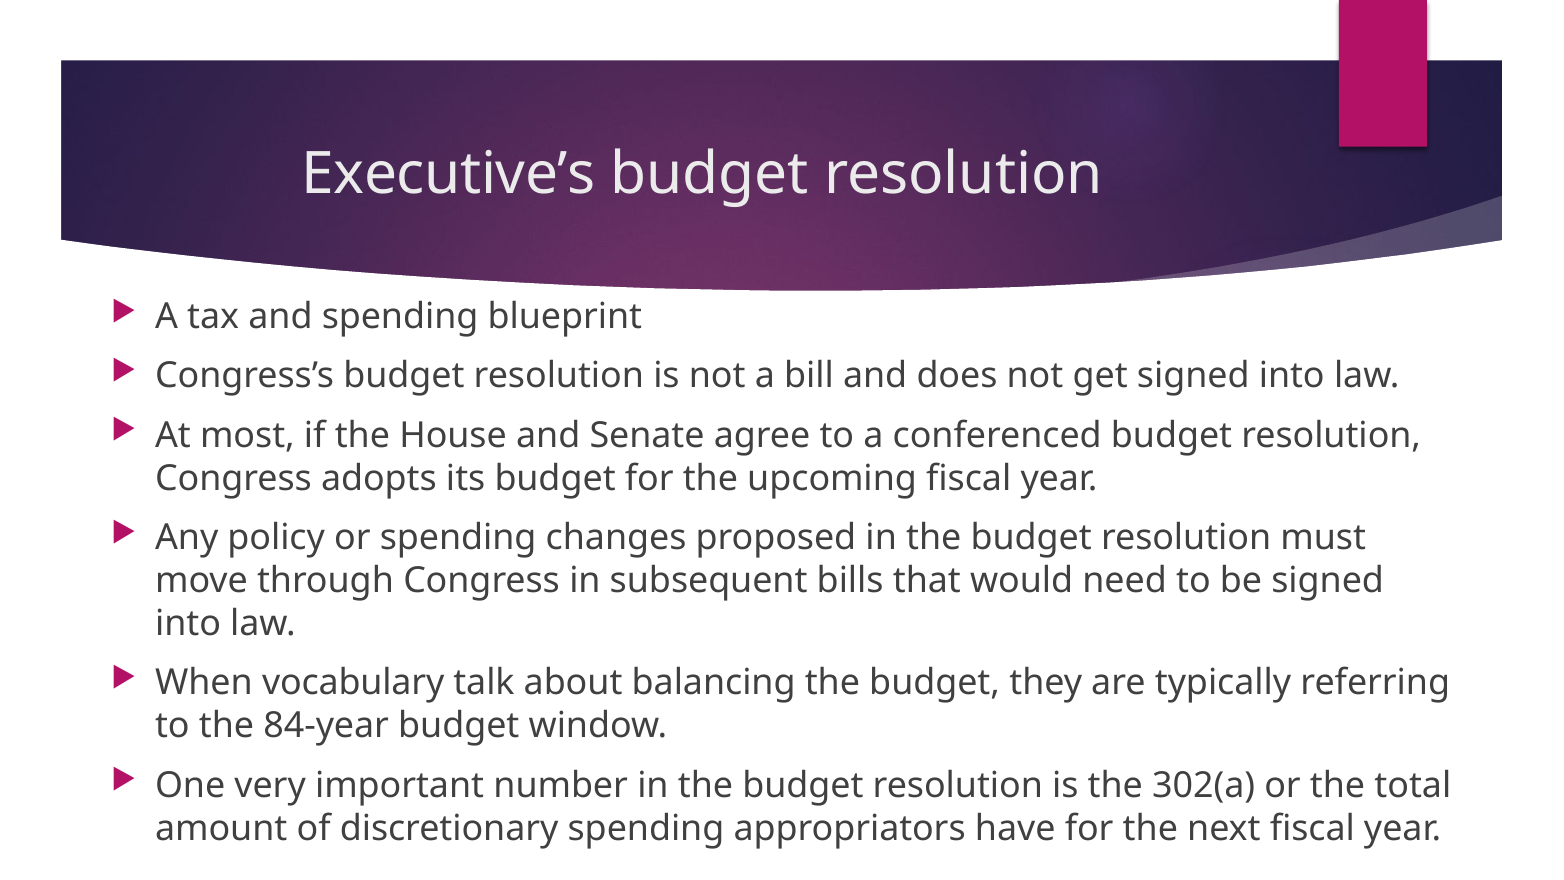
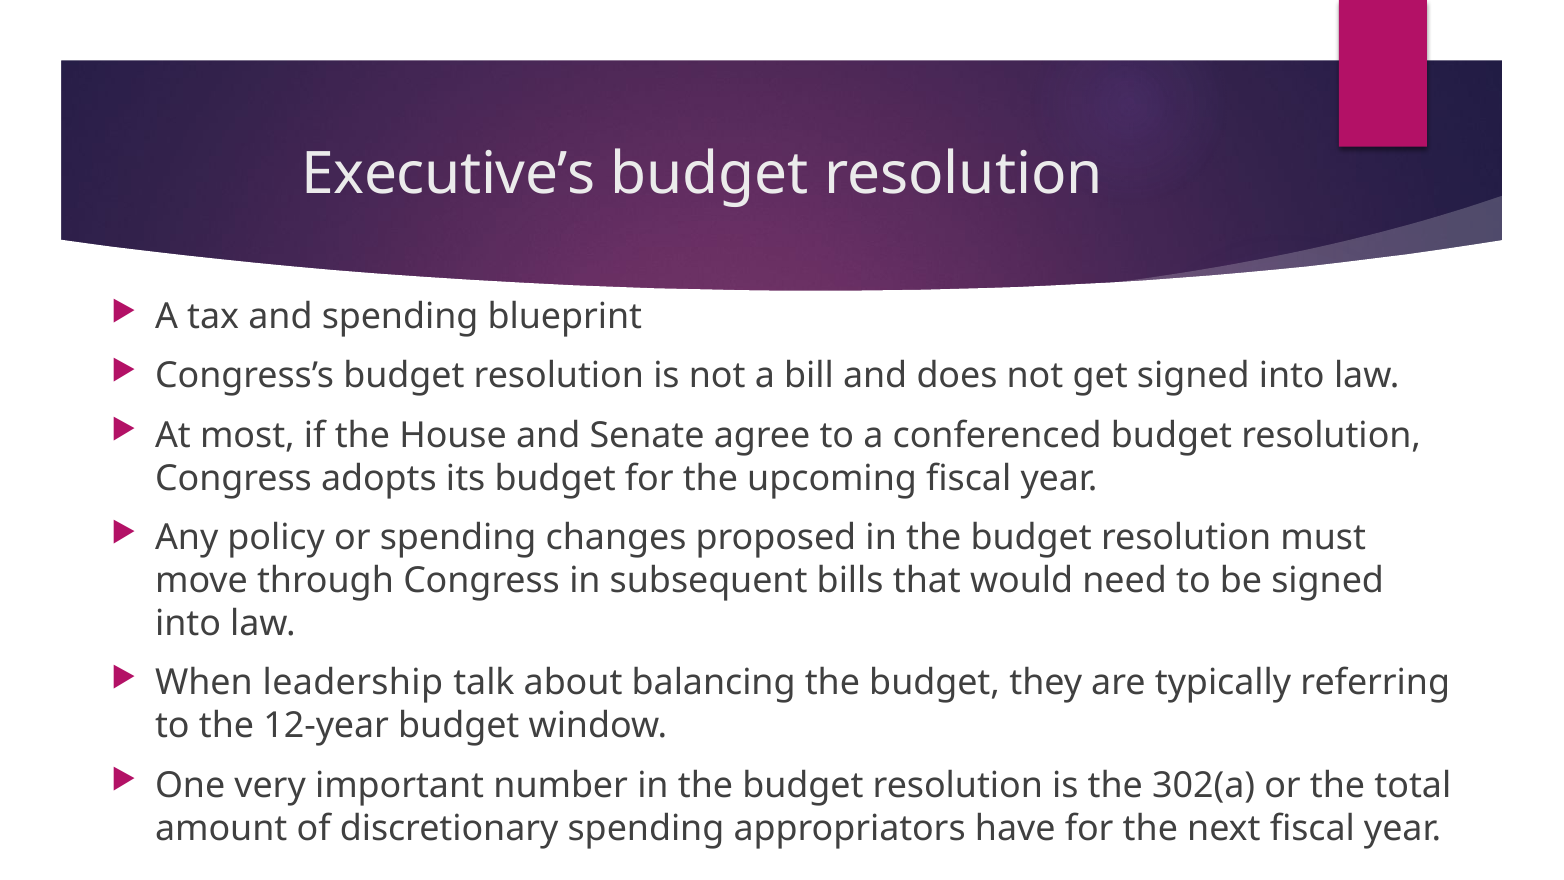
vocabulary: vocabulary -> leadership
84-year: 84-year -> 12-year
